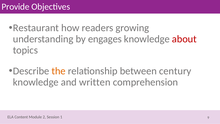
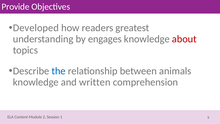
Restaurant: Restaurant -> Developed
growing: growing -> greatest
the colour: orange -> blue
century: century -> animals
